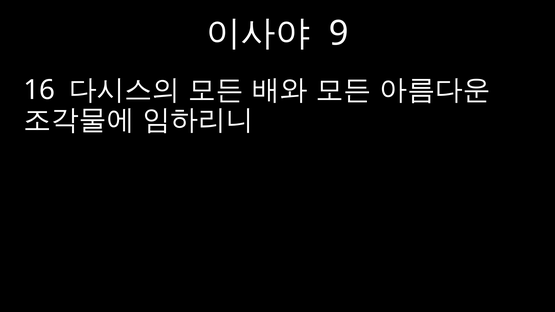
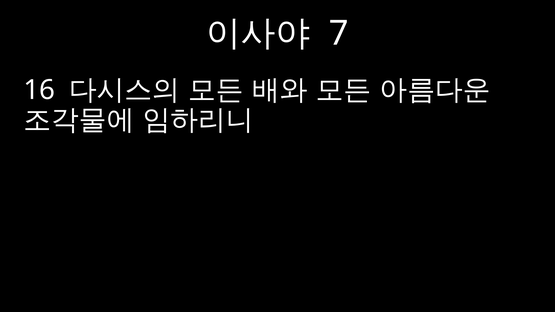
9: 9 -> 7
